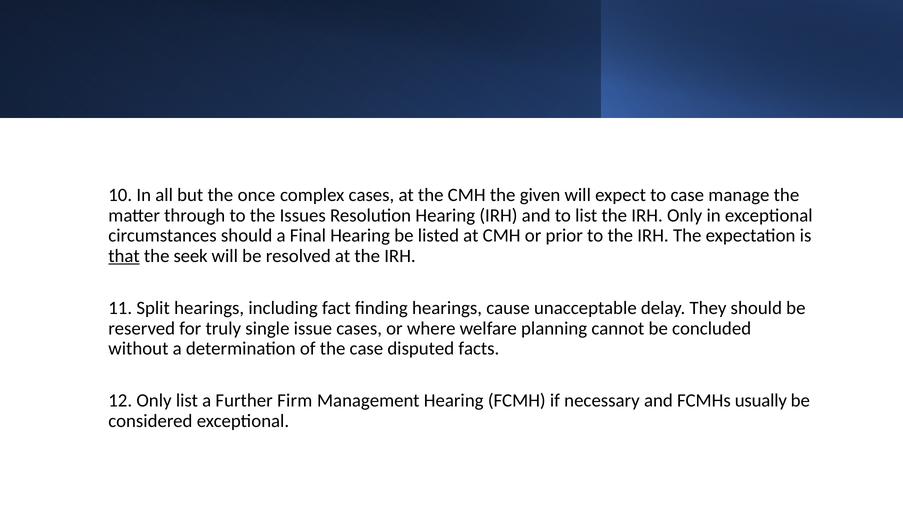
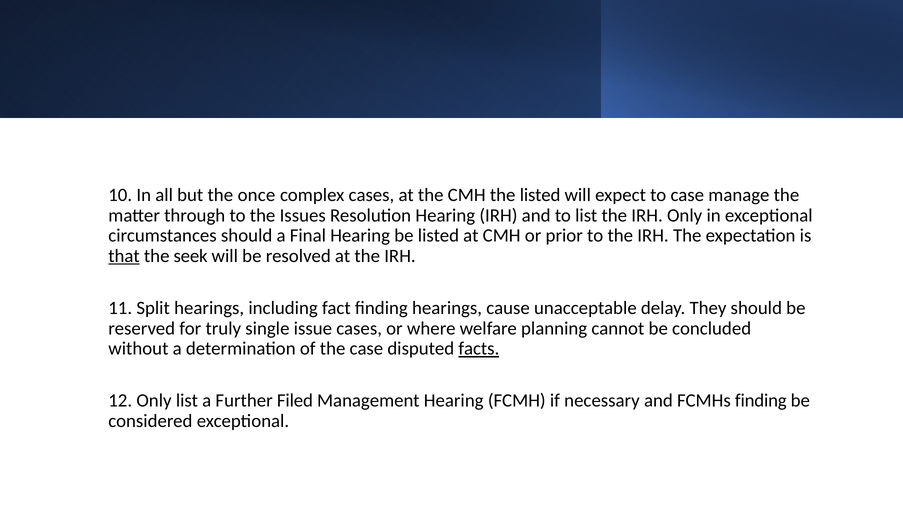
the given: given -> listed
facts underline: none -> present
Firm: Firm -> Filed
FCMHs usually: usually -> finding
